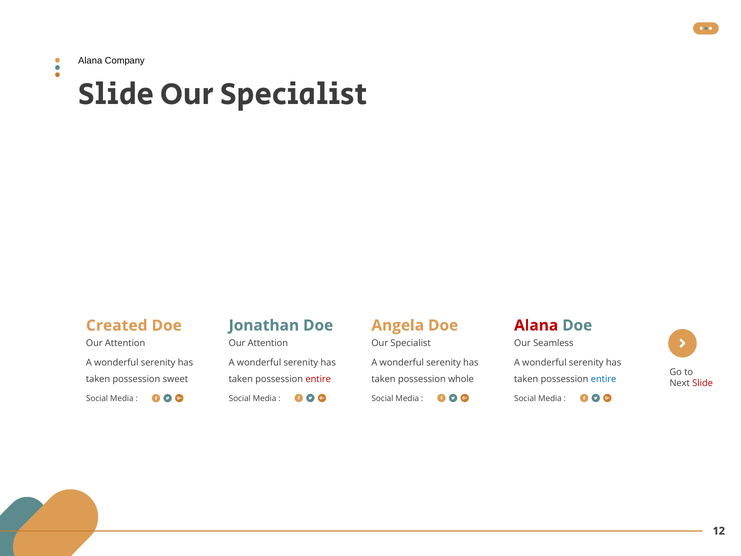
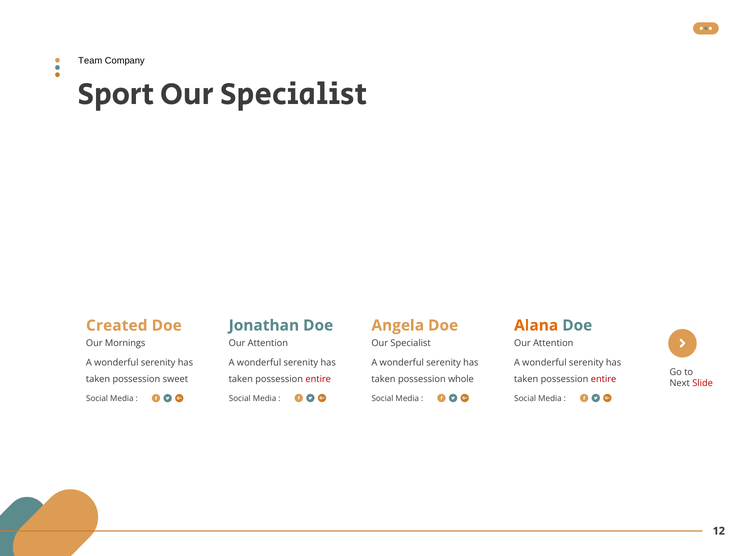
Alana at (90, 60): Alana -> Team
Slide at (116, 94): Slide -> Sport
Alana at (536, 325) colour: red -> orange
Seamless at (553, 343): Seamless -> Attention
Attention at (125, 343): Attention -> Mornings
entire at (604, 379) colour: blue -> red
